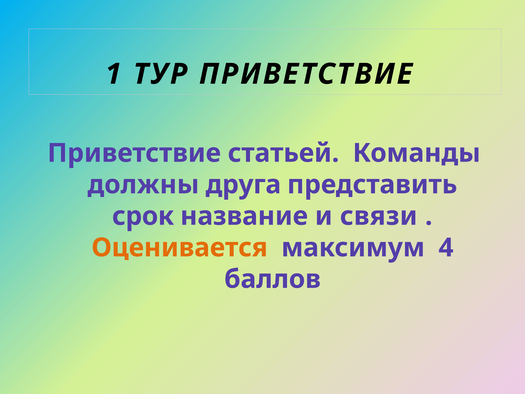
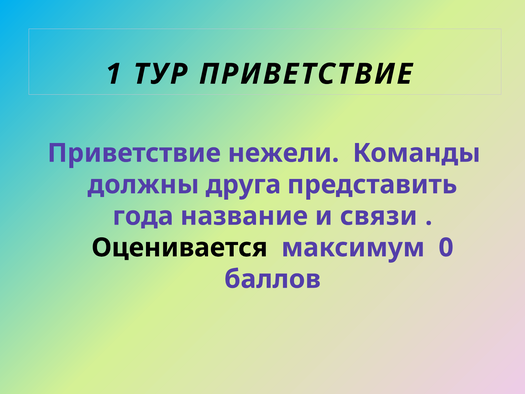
статьей: статьей -> нежели
срок: срок -> года
Оценивается colour: orange -> black
4: 4 -> 0
